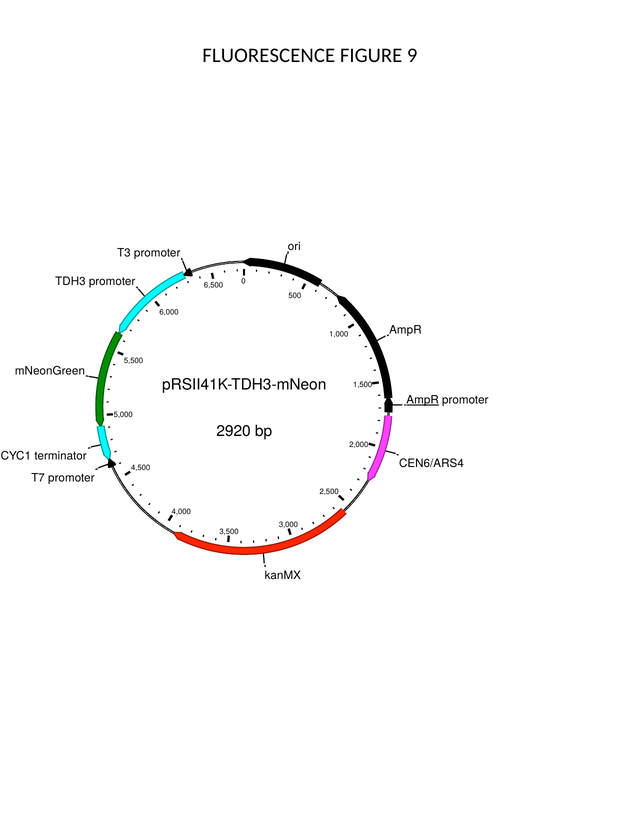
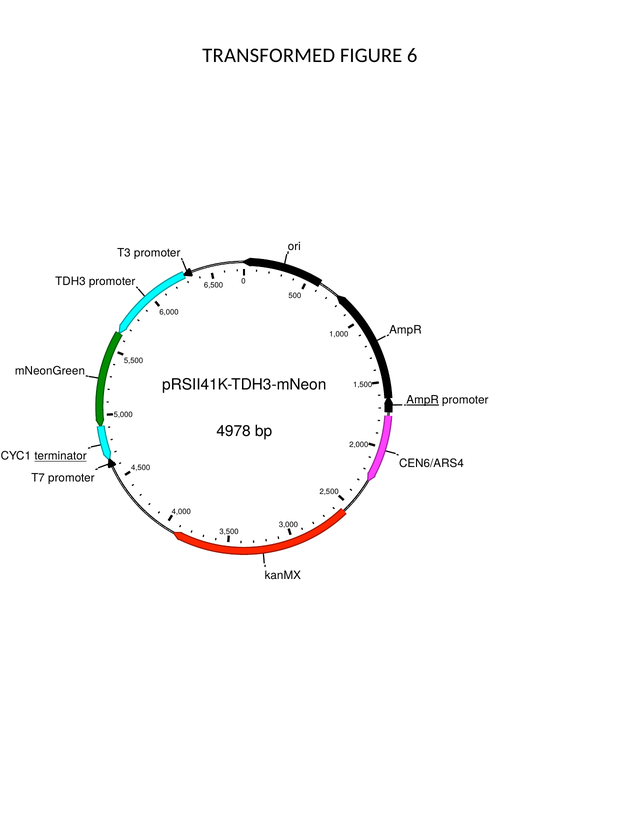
FLUORESCENCE: FLUORESCENCE -> TRANSFORMED
9: 9 -> 6
2920: 2920 -> 4978
terminator underline: none -> present
